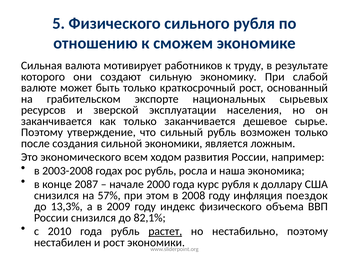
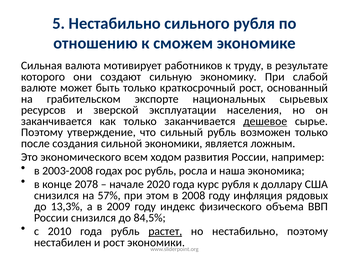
5 Физического: Физического -> Нестабильно
дешевое underline: none -> present
2087: 2087 -> 2078
2000: 2000 -> 2020
поездок: поездок -> рядовых
82,1%: 82,1% -> 84,5%
